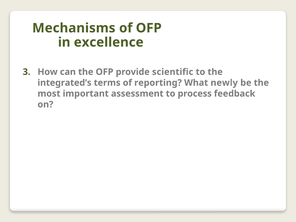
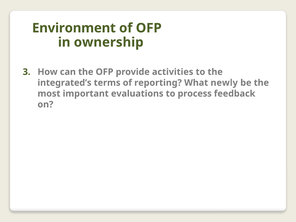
Mechanisms: Mechanisms -> Environment
excellence: excellence -> ownership
scientific: scientific -> activities
assessment: assessment -> evaluations
